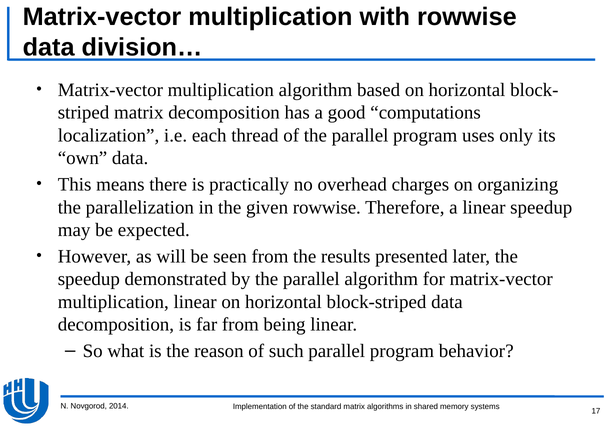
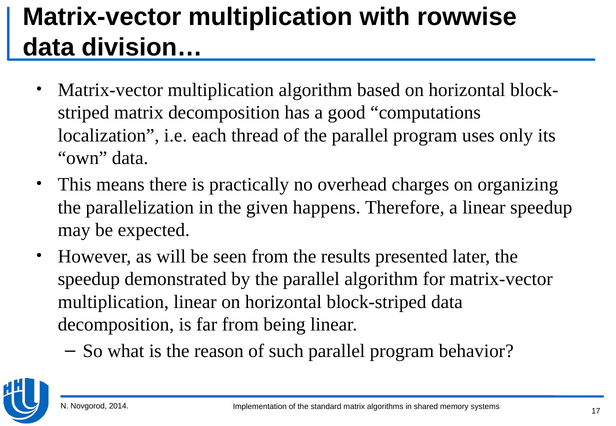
given rowwise: rowwise -> happens
